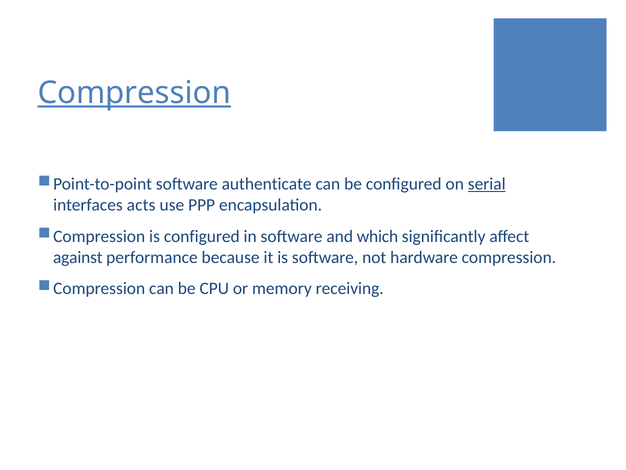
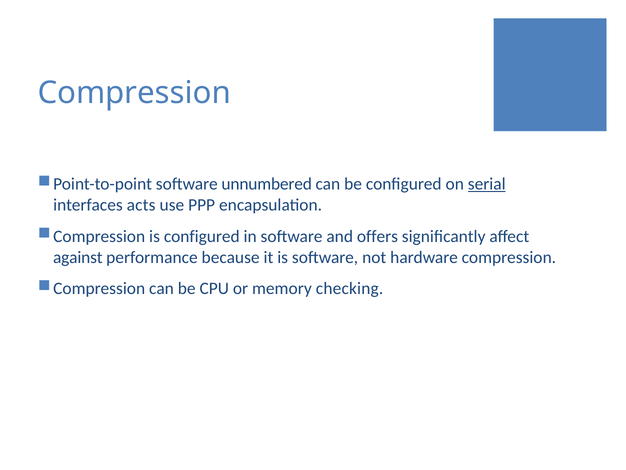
Compression at (134, 93) underline: present -> none
authenticate: authenticate -> unnumbered
which: which -> offers
receiving: receiving -> checking
